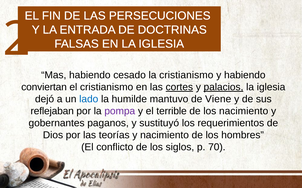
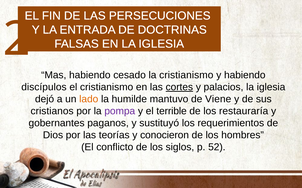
conviertan: conviertan -> discípulos
palacios underline: present -> none
lado colour: blue -> orange
reflejaban: reflejaban -> cristianos
los nacimiento: nacimiento -> restauraría
y nacimiento: nacimiento -> conocieron
70: 70 -> 52
